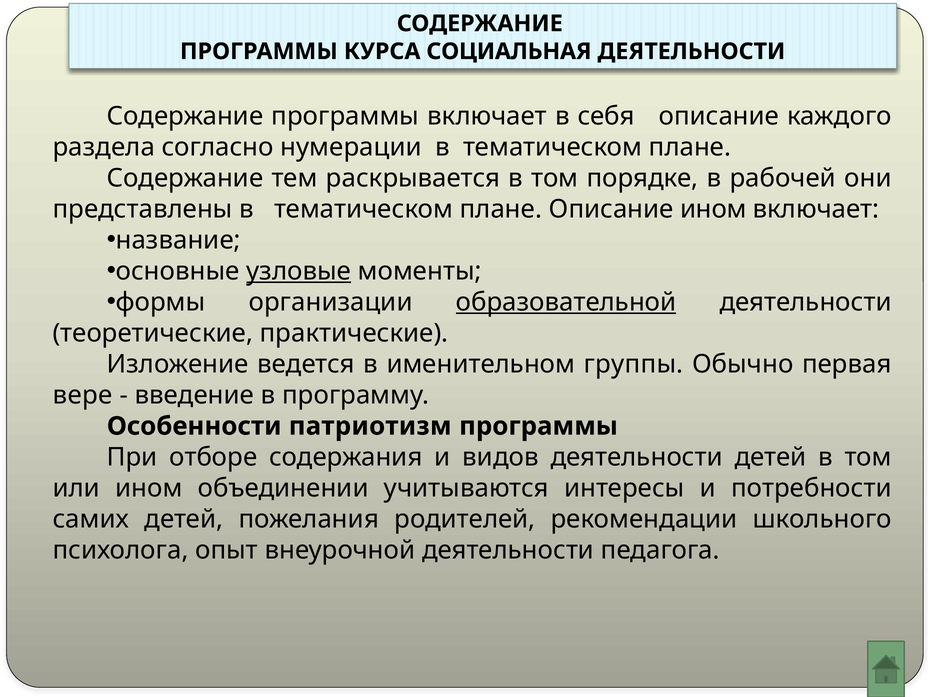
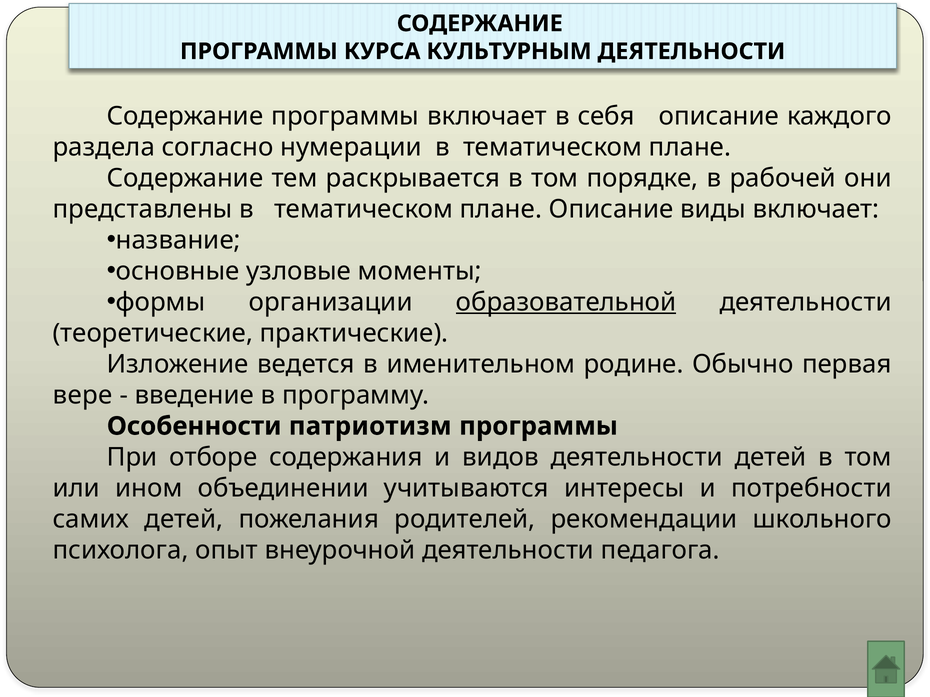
СОЦИАЛЬНАЯ: СОЦИАЛЬНАЯ -> КУЛЬТУРНЫМ
Описание ином: ином -> виды
узловые underline: present -> none
группы: группы -> родине
